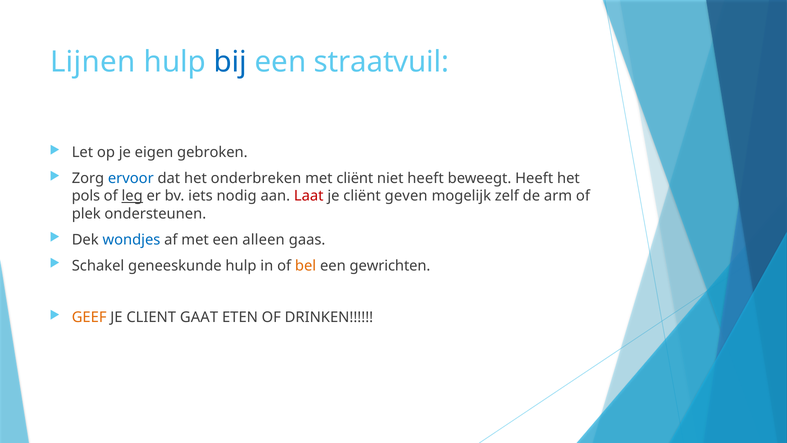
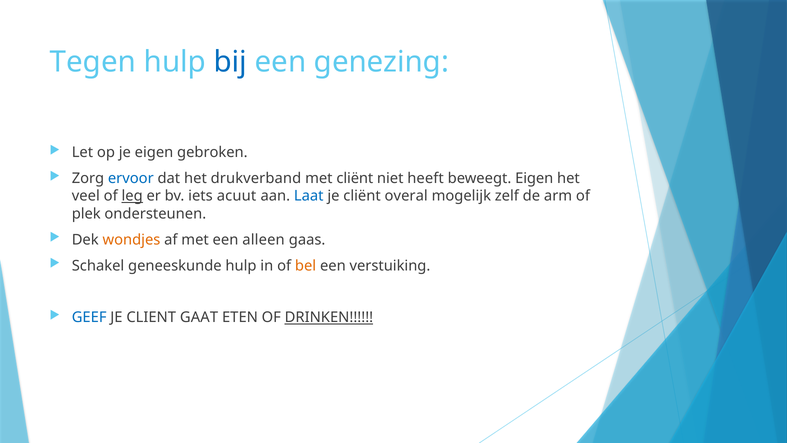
Lijnen: Lijnen -> Tegen
straatvuil: straatvuil -> genezing
onderbreken: onderbreken -> drukverband
beweegt Heeft: Heeft -> Eigen
pols: pols -> veel
nodig: nodig -> acuut
Laat colour: red -> blue
geven: geven -> overal
wondjes colour: blue -> orange
gewrichten: gewrichten -> verstuiking
GEEF colour: orange -> blue
DRINKEN underline: none -> present
